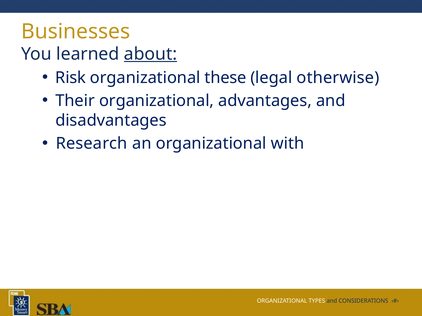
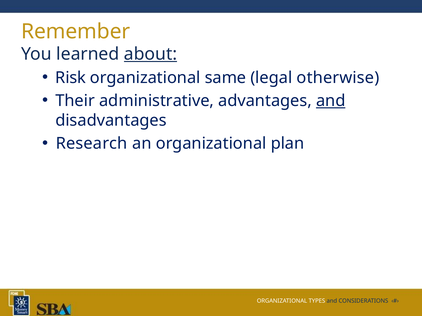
Businesses: Businesses -> Remember
these: these -> same
Their organizational: organizational -> administrative
and at (331, 101) underline: none -> present
with: with -> plan
